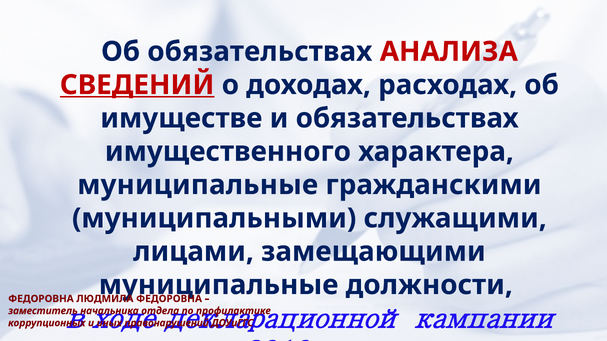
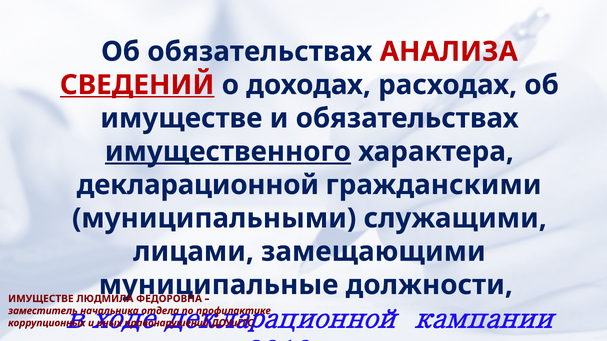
имущественного underline: none -> present
муниципальные at (198, 185): муниципальные -> декларационной
ФЕДОРОВНА at (41, 299): ФЕДОРОВНА -> ИМУЩЕСТВЕ
